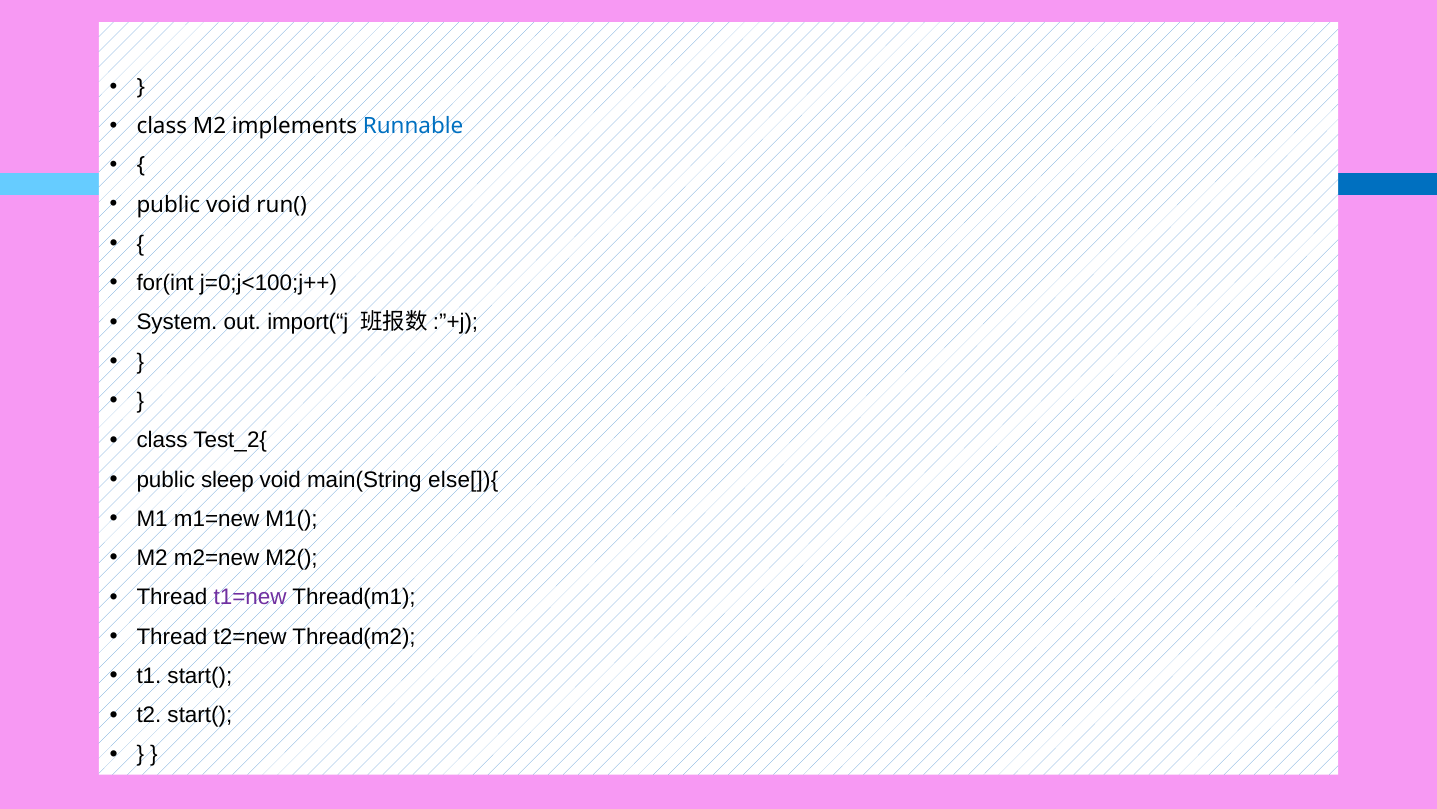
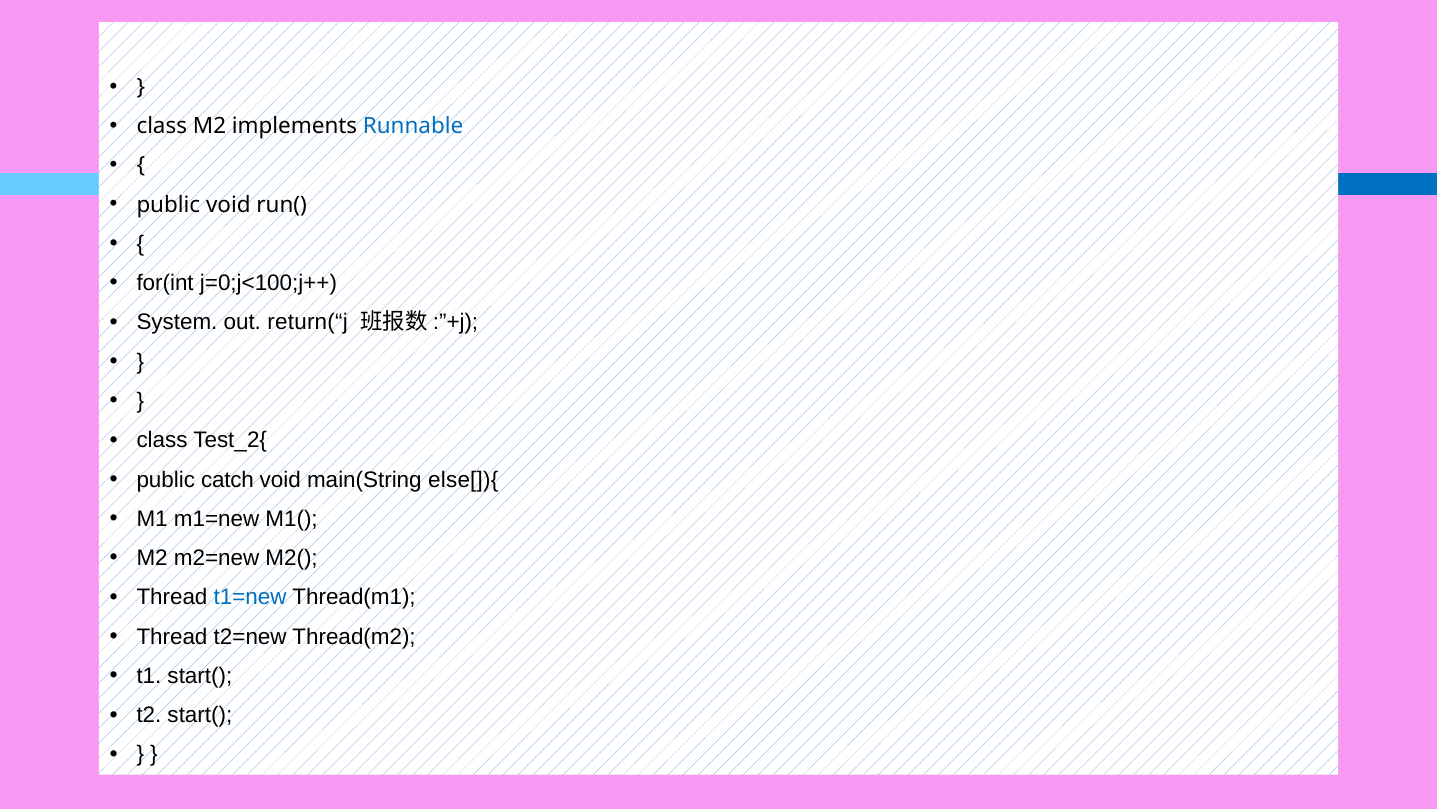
import(“j: import(“j -> return(“j
sleep: sleep -> catch
t1=new colour: purple -> blue
